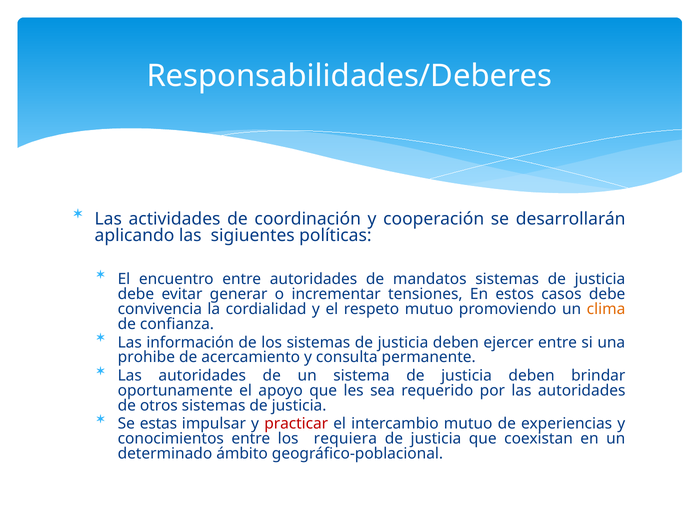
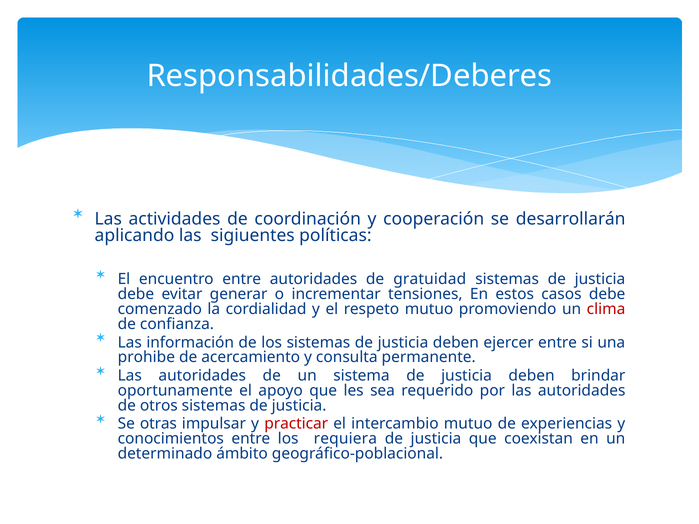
mandatos: mandatos -> gratuidad
convivencia: convivencia -> comenzado
clima colour: orange -> red
estas: estas -> otras
